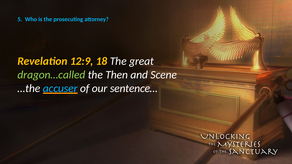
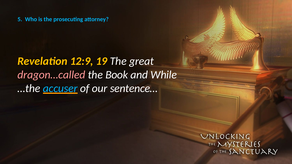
18: 18 -> 19
dragon…called colour: light green -> pink
Then: Then -> Book
Scene: Scene -> While
